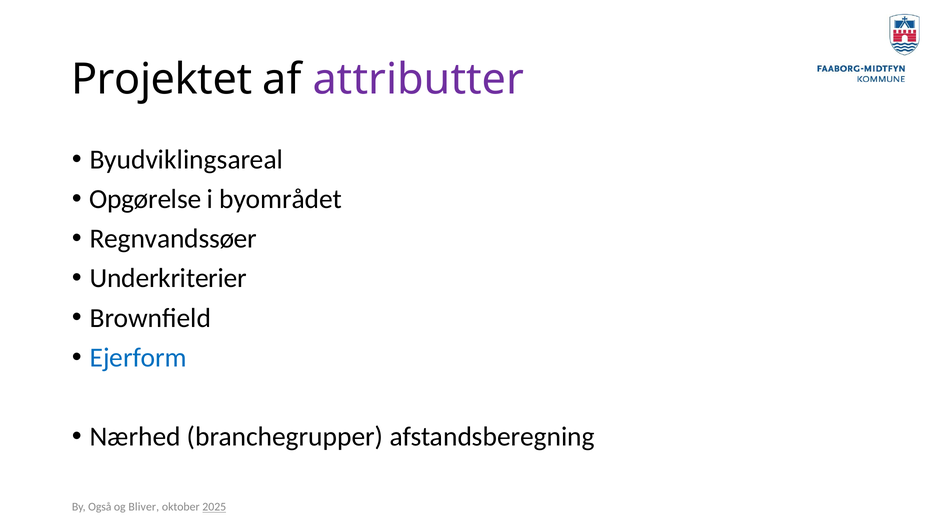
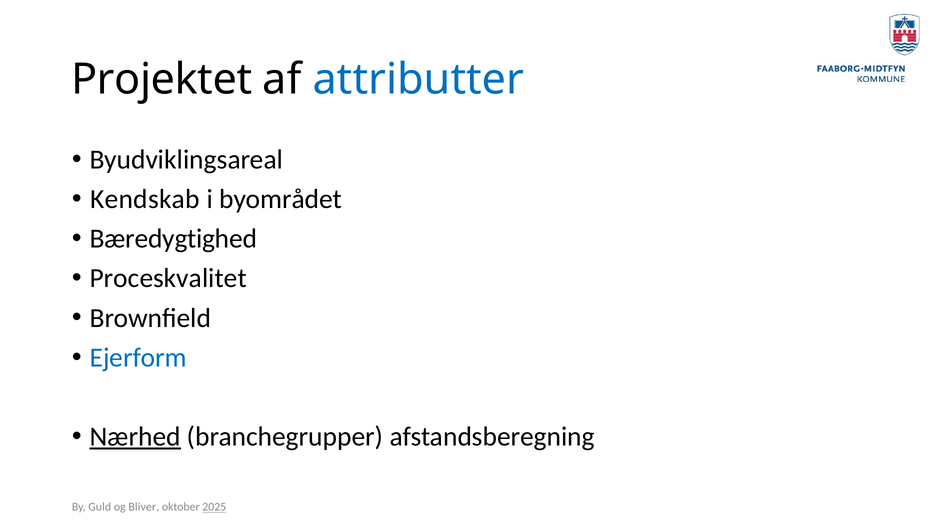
attributter colour: purple -> blue
Opgørelse: Opgørelse -> Kendskab
Regnvandssøer: Regnvandssøer -> Bæredygtighed
Underkriterier: Underkriterier -> Proceskvalitet
Nærhed underline: none -> present
Også: Også -> Guld
